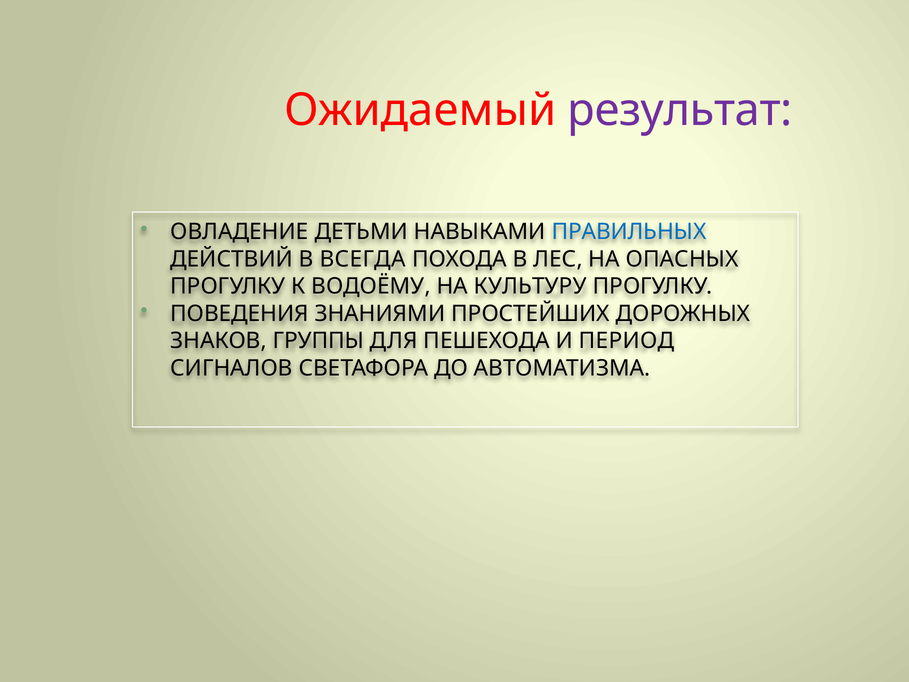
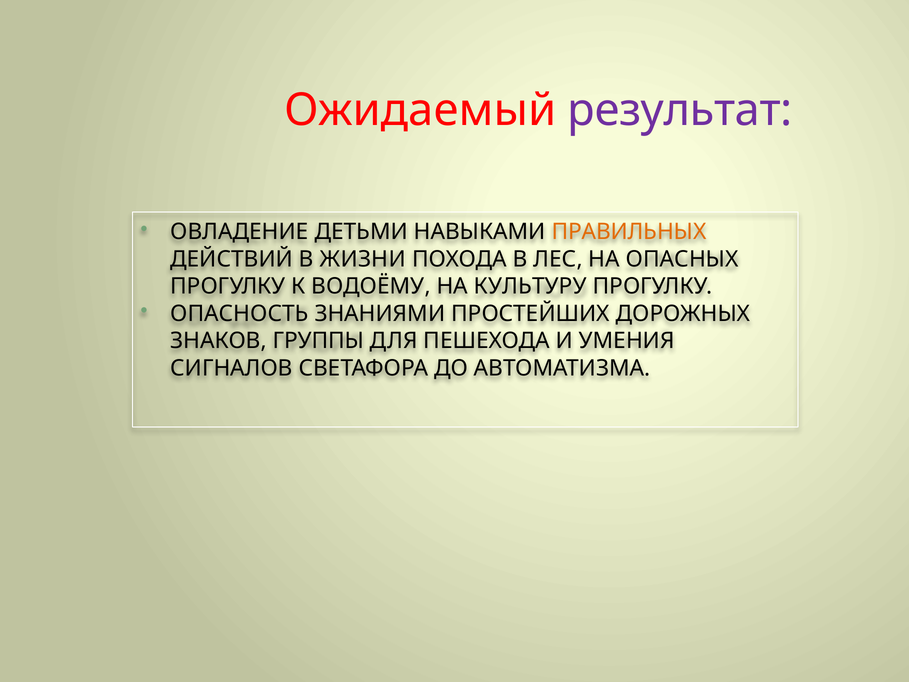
ПРАВИЛЬНЫХ colour: blue -> orange
ВСЕГДА: ВСЕГДА -> ЖИЗНИ
ПОВЕДЕНИЯ: ПОВЕДЕНИЯ -> ОПАСНОСТЬ
ПЕРИОД: ПЕРИОД -> УМЕНИЯ
